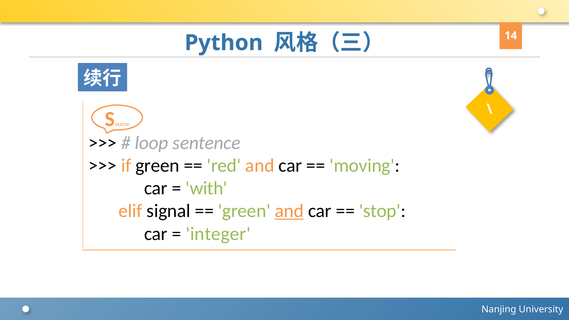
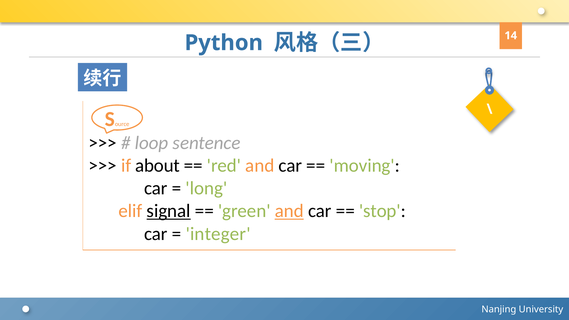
if green: green -> about
with: with -> long
signal underline: none -> present
